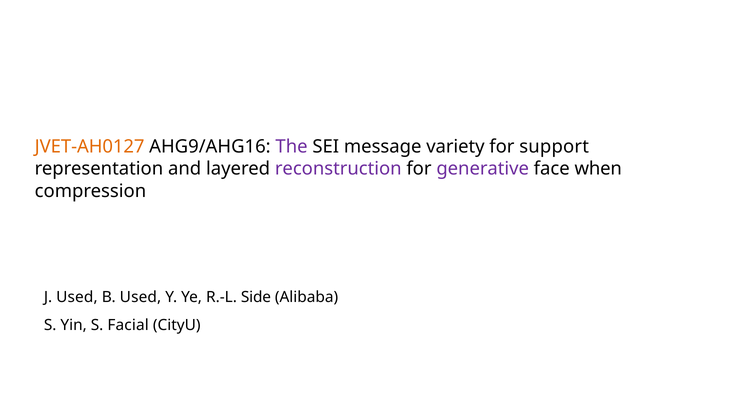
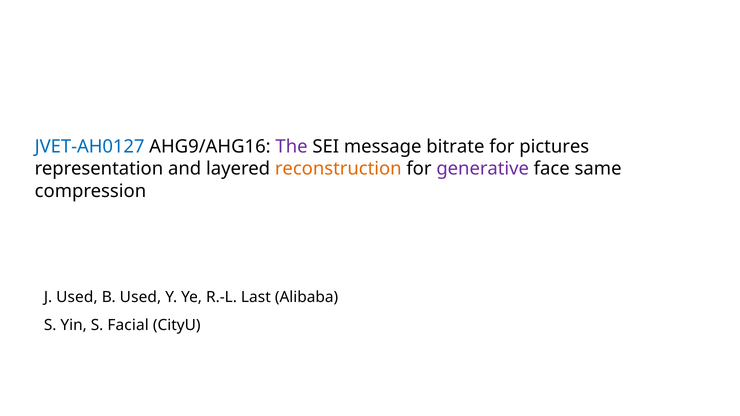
JVET-AH0127 colour: orange -> blue
variety: variety -> bitrate
support: support -> pictures
reconstruction colour: purple -> orange
when: when -> same
Side: Side -> Last
